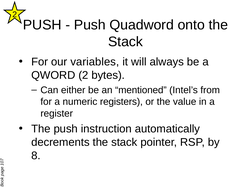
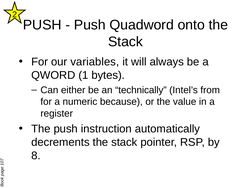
QWORD 2: 2 -> 1
mentioned: mentioned -> technically
registers: registers -> because
